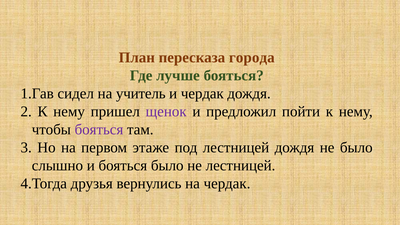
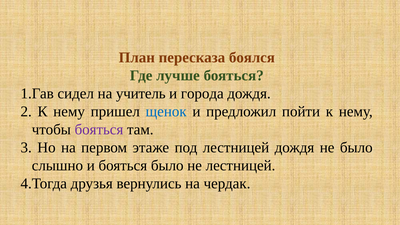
города: города -> боялся
и чердак: чердак -> города
щенок colour: purple -> blue
